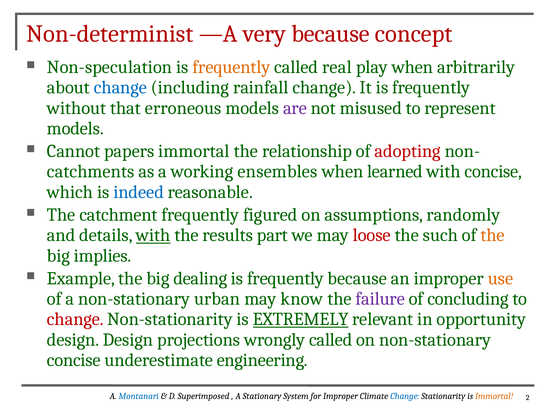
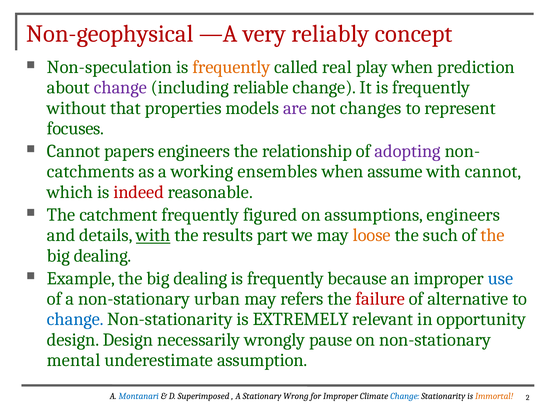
Non-determinist: Non-determinist -> Non-geophysical
very because: because -> reliably
arbitrarily: arbitrarily -> prediction
change at (120, 88) colour: blue -> purple
rainfall: rainfall -> reliable
erroneous: erroneous -> properties
misused: misused -> changes
models at (75, 129): models -> focuses
papers immortal: immortal -> engineers
adopting colour: red -> purple
learned: learned -> assume
with concise: concise -> cannot
indeed colour: blue -> red
assumptions randomly: randomly -> engineers
loose colour: red -> orange
implies at (103, 256): implies -> dealing
use colour: orange -> blue
know: know -> refers
failure colour: purple -> red
concluding: concluding -> alternative
change at (75, 320) colour: red -> blue
EXTREMELY underline: present -> none
projections: projections -> necessarily
wrongly called: called -> pause
concise at (74, 361): concise -> mental
engineering: engineering -> assumption
System: System -> Wrong
